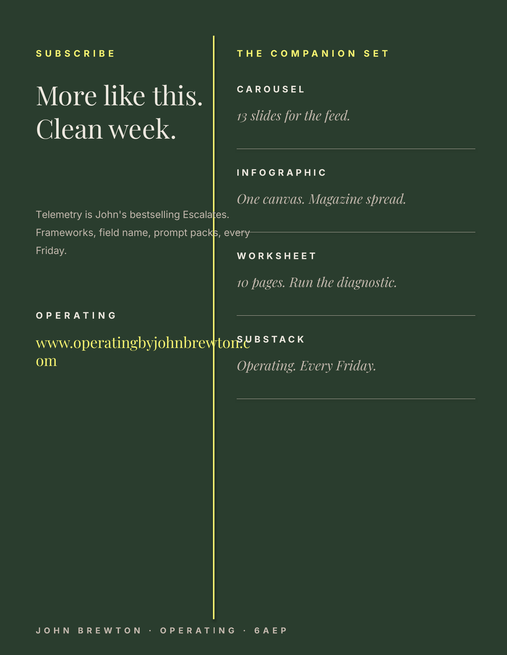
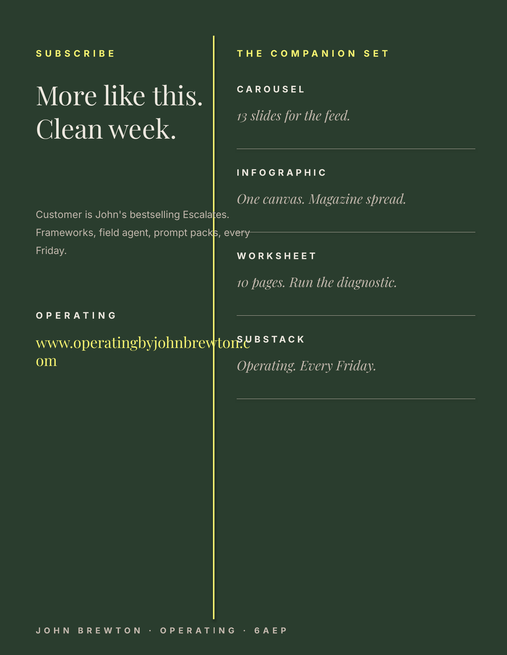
Telemetry: Telemetry -> Customer
name: name -> agent
